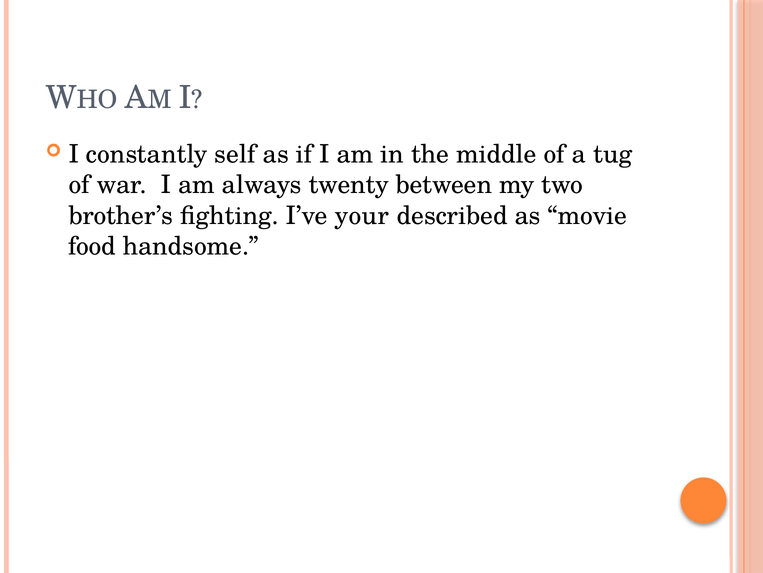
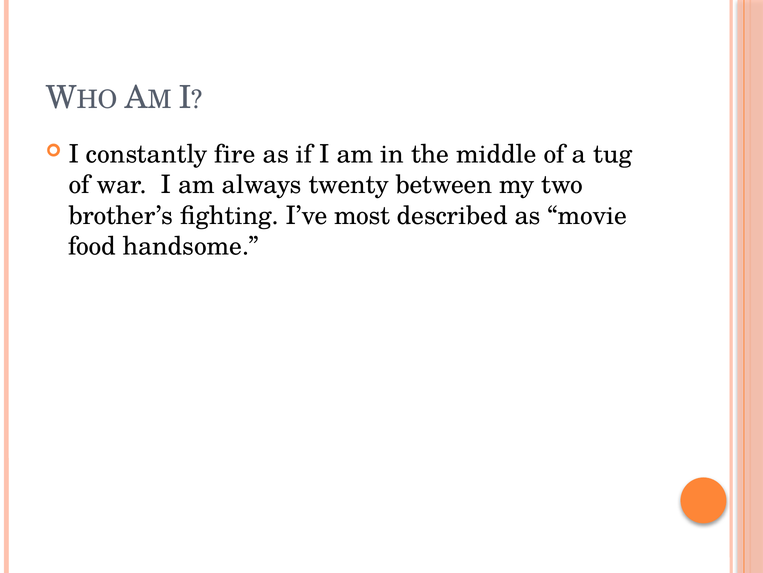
self: self -> fire
your: your -> most
